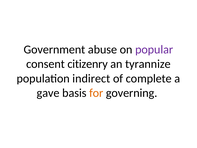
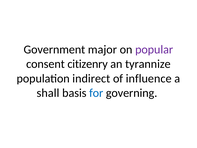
abuse: abuse -> major
complete: complete -> influence
gave: gave -> shall
for colour: orange -> blue
